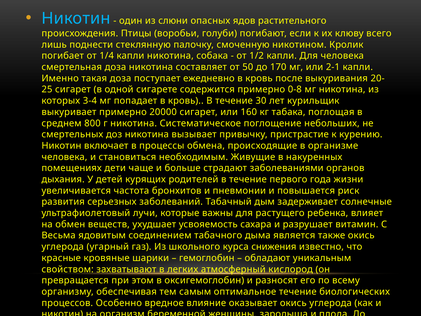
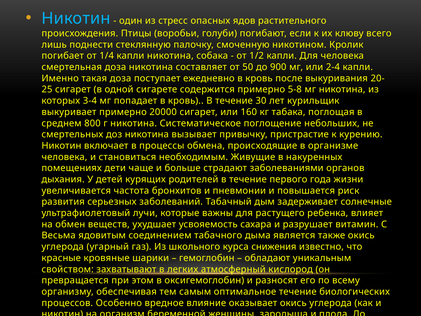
слюни: слюни -> стресс
170: 170 -> 900
2-1: 2-1 -> 2-4
0-8: 0-8 -> 5-8
